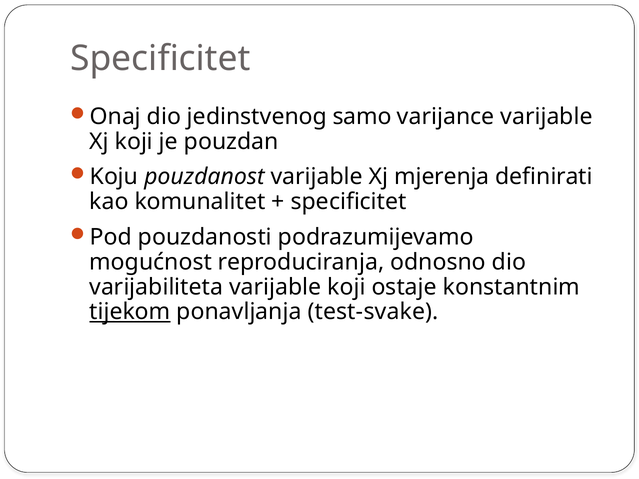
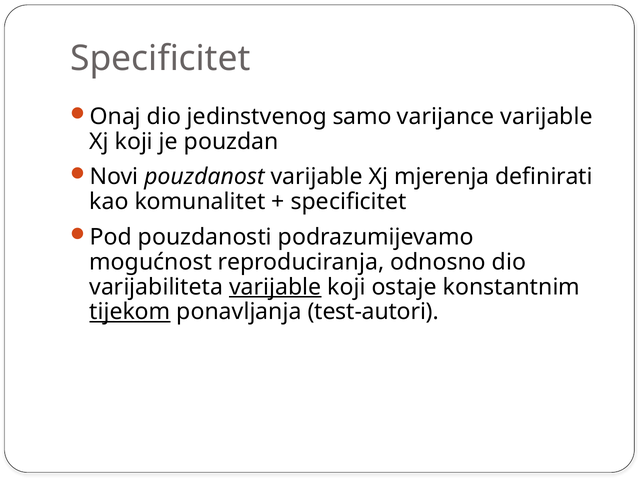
Koju: Koju -> Novi
varijable at (275, 287) underline: none -> present
test-svake: test-svake -> test-autori
